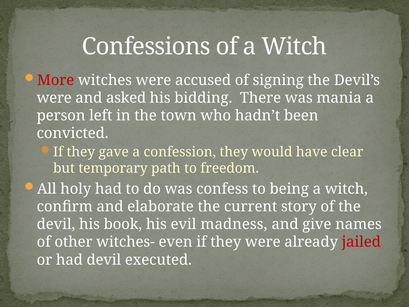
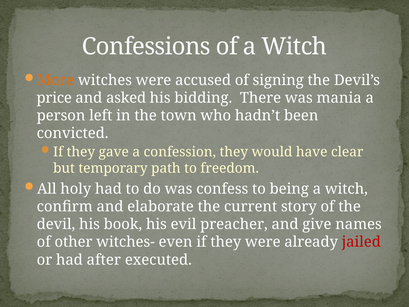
More colour: red -> orange
were at (54, 98): were -> price
madness: madness -> preacher
had devil: devil -> after
